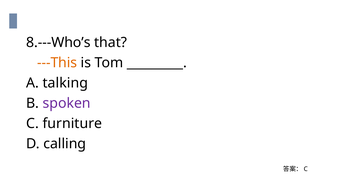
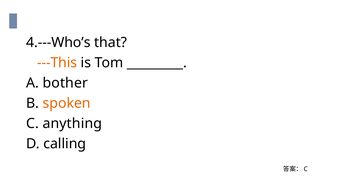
8.---Who’s: 8.---Who’s -> 4.---Who’s
talking: talking -> bother
spoken colour: purple -> orange
furniture: furniture -> anything
